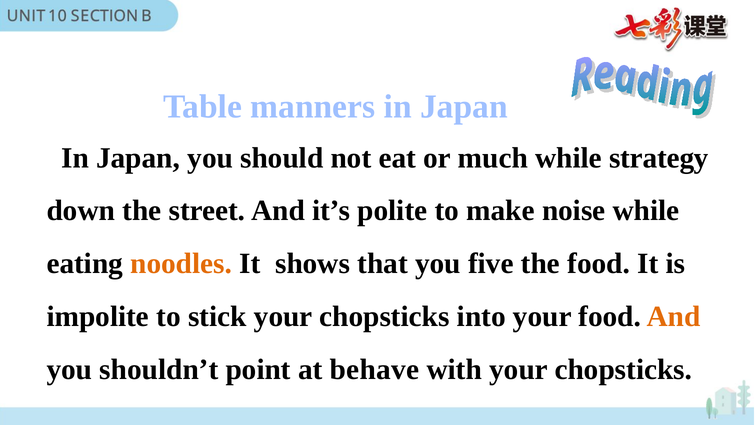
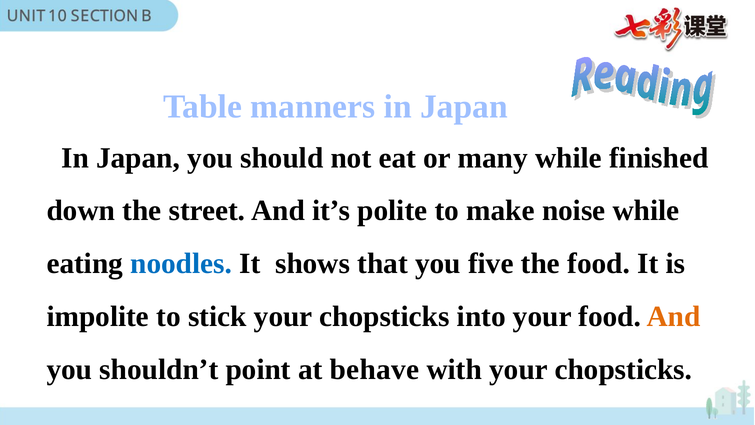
much: much -> many
strategy: strategy -> finished
noodles colour: orange -> blue
